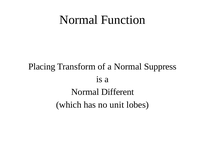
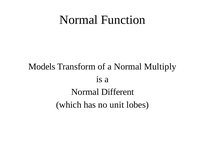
Placing: Placing -> Models
Suppress: Suppress -> Multiply
